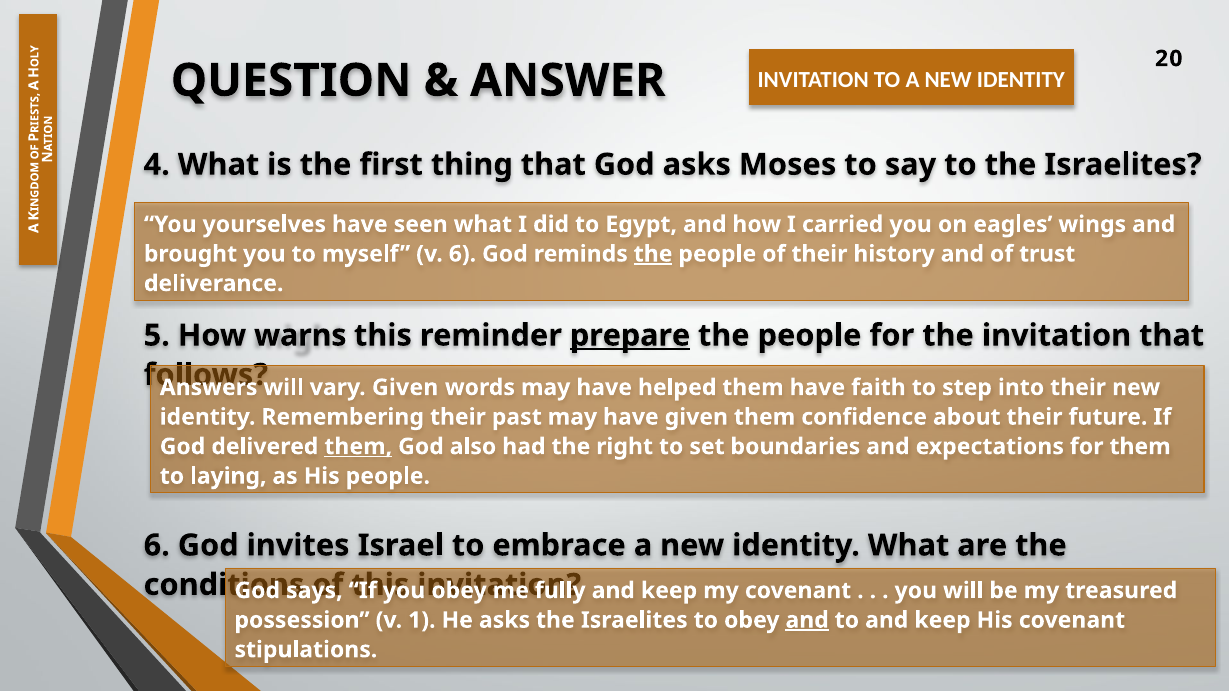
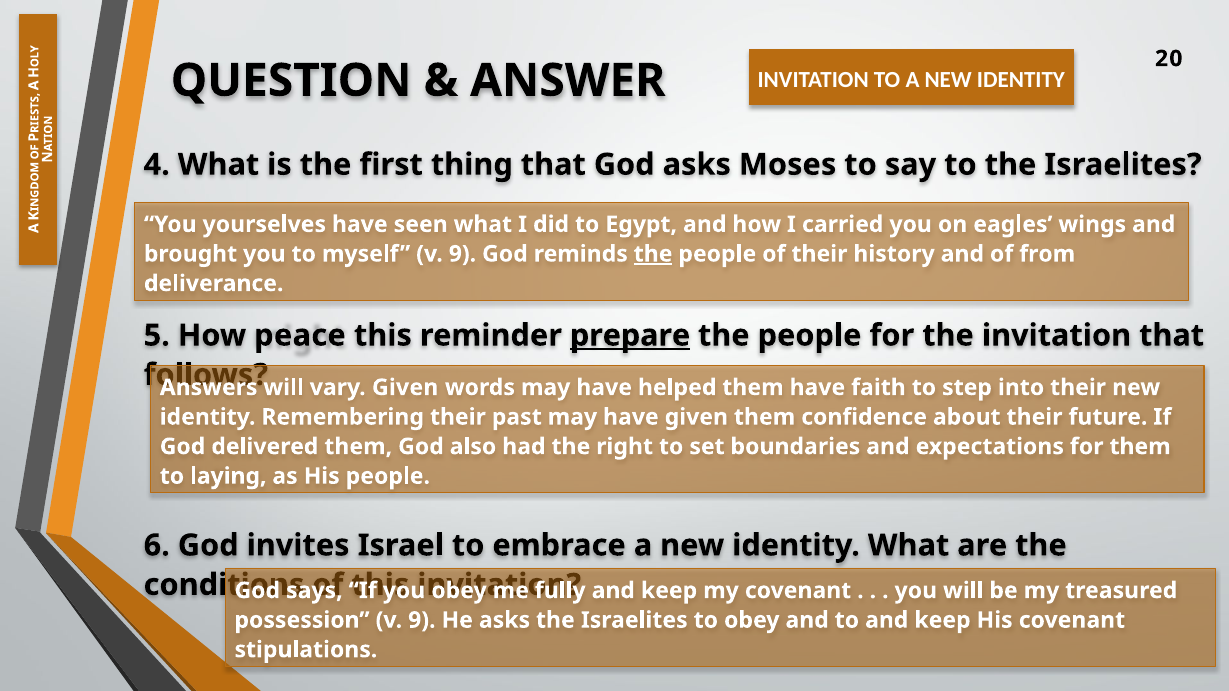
myself v 6: 6 -> 9
trust: trust -> from
warns: warns -> peace
them at (358, 447) underline: present -> none
possession v 1: 1 -> 9
and at (807, 620) underline: present -> none
